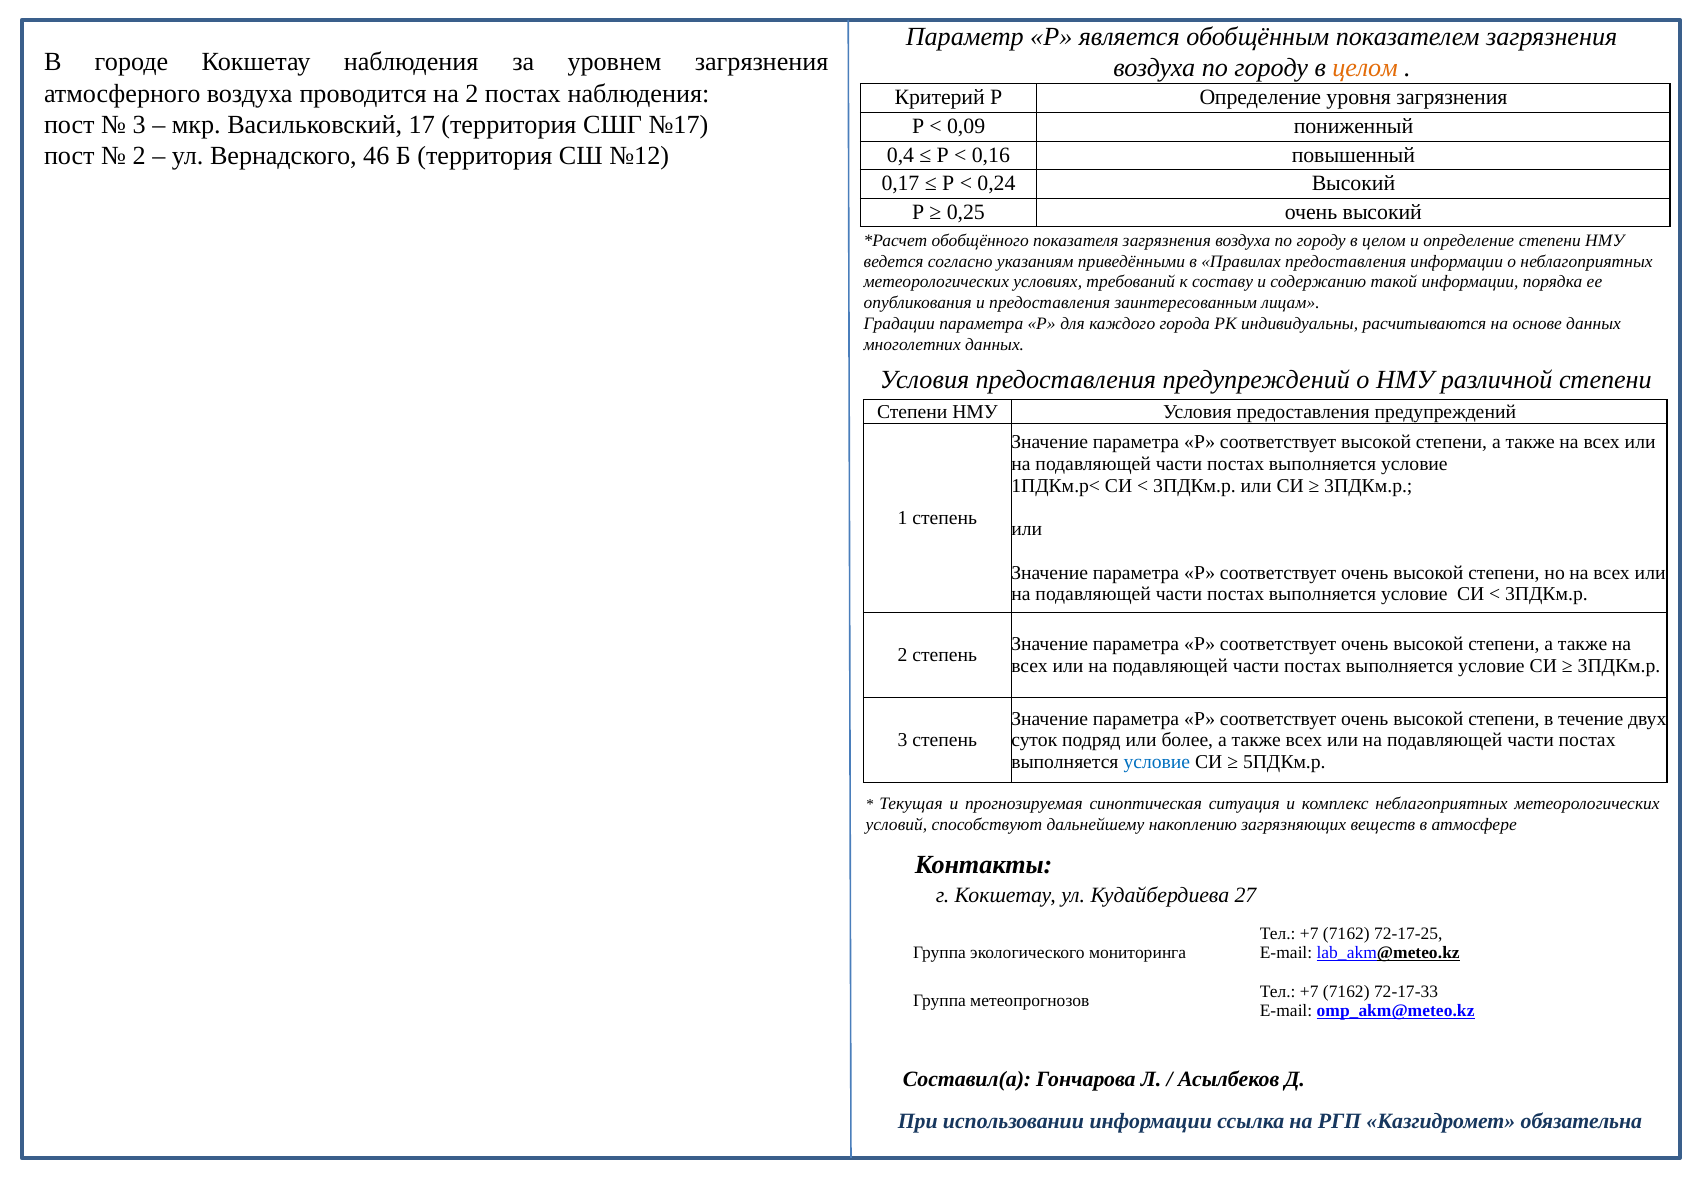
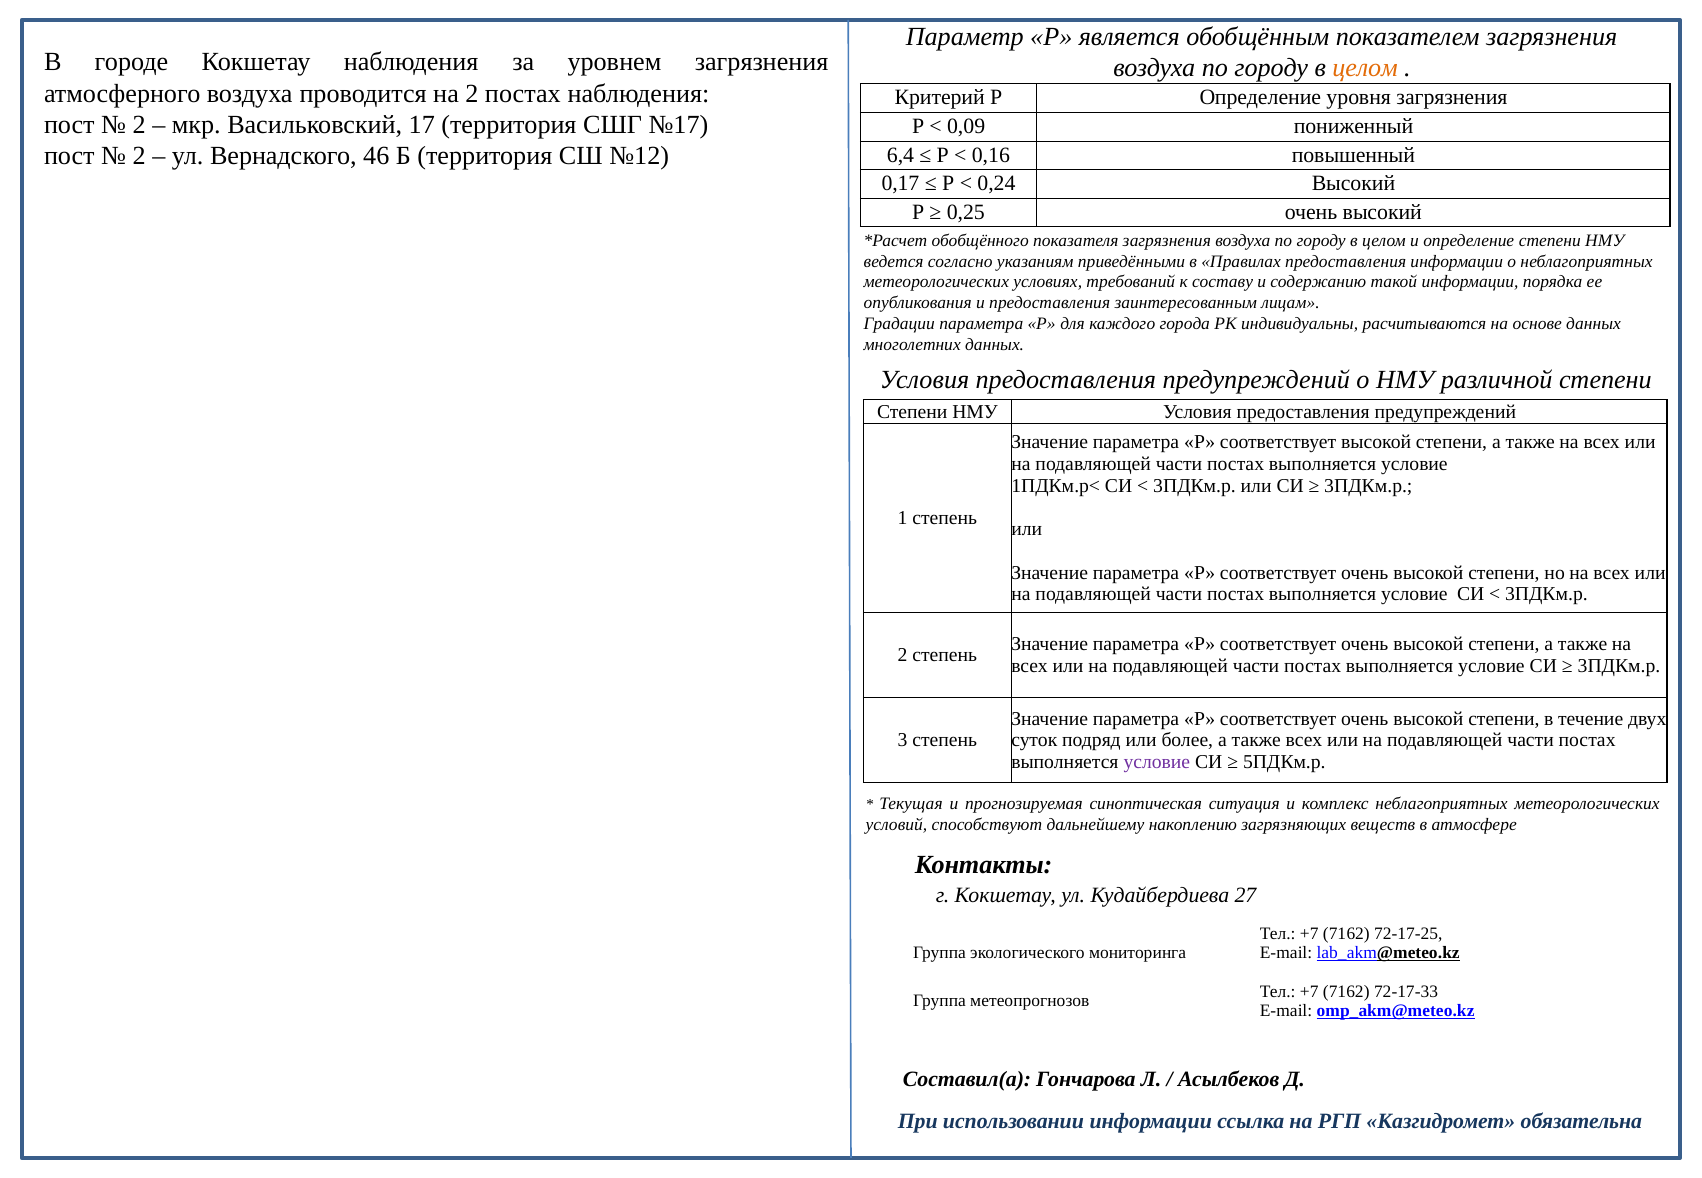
3 at (139, 125): 3 -> 2
0,4: 0,4 -> 6,4
условие at (1157, 762) colour: blue -> purple
